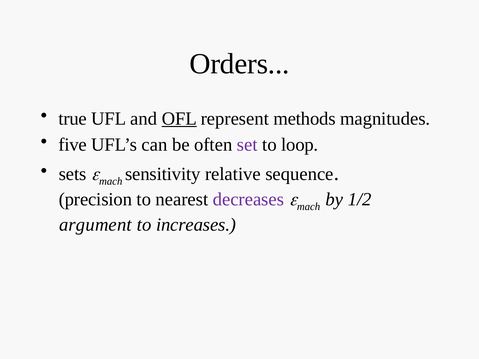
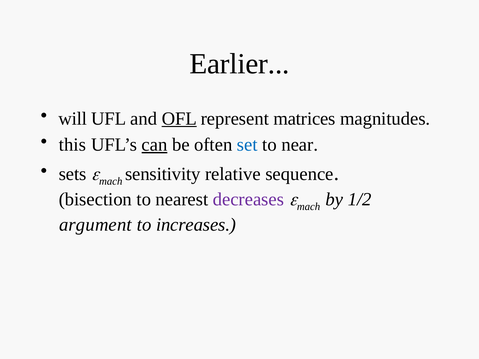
Orders: Orders -> Earlier
true: true -> will
methods: methods -> matrices
five: five -> this
can underline: none -> present
set colour: purple -> blue
loop: loop -> near
precision: precision -> bisection
